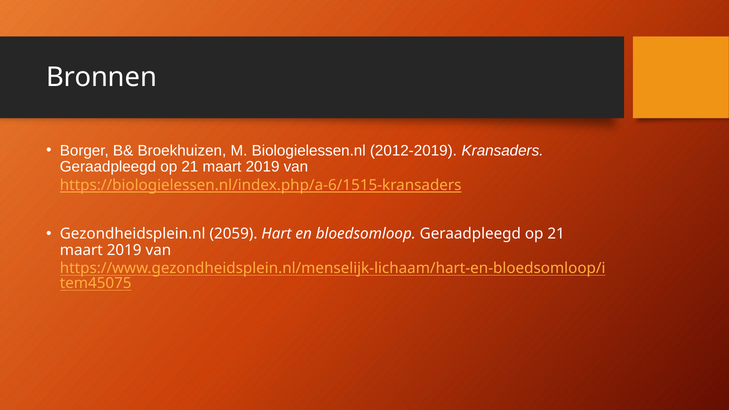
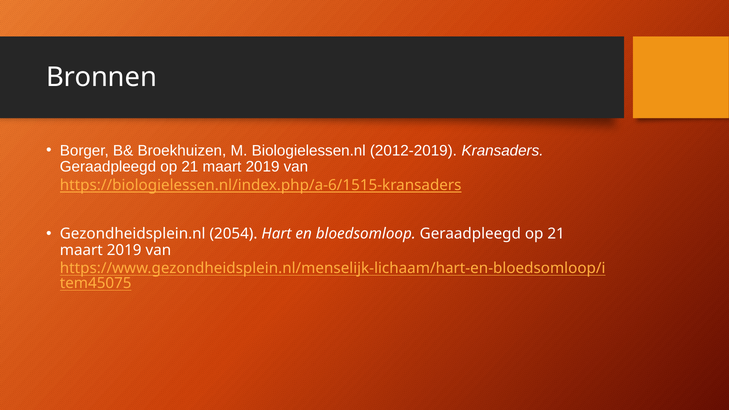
2059: 2059 -> 2054
